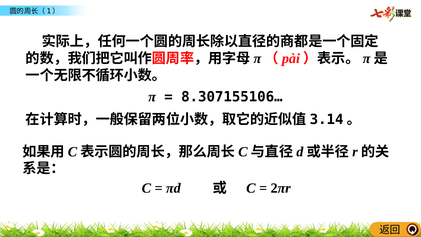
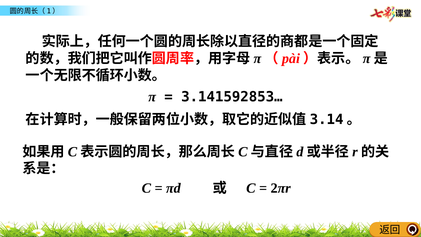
8.307155106…: 8.307155106… -> 3.141592853…
